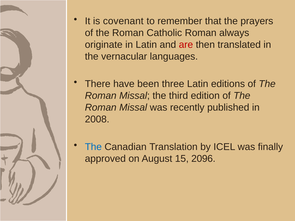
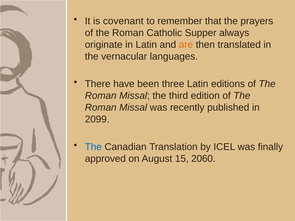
Catholic Roman: Roman -> Supper
are colour: red -> orange
2008: 2008 -> 2099
2096: 2096 -> 2060
